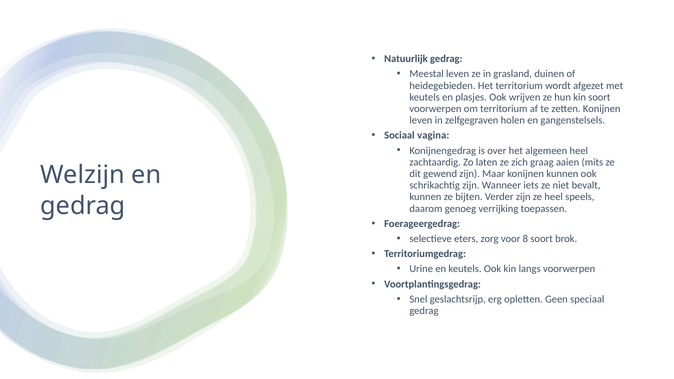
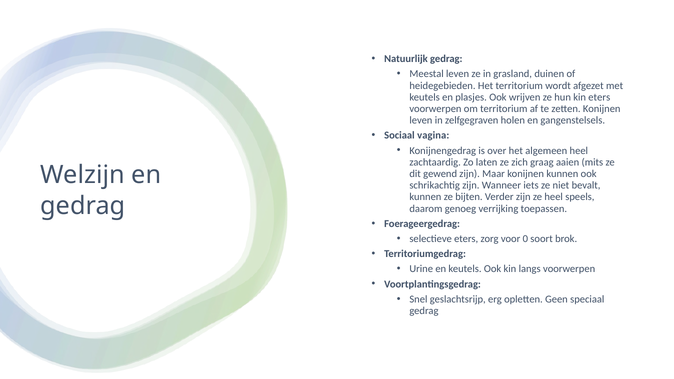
kin soort: soort -> eters
8: 8 -> 0
